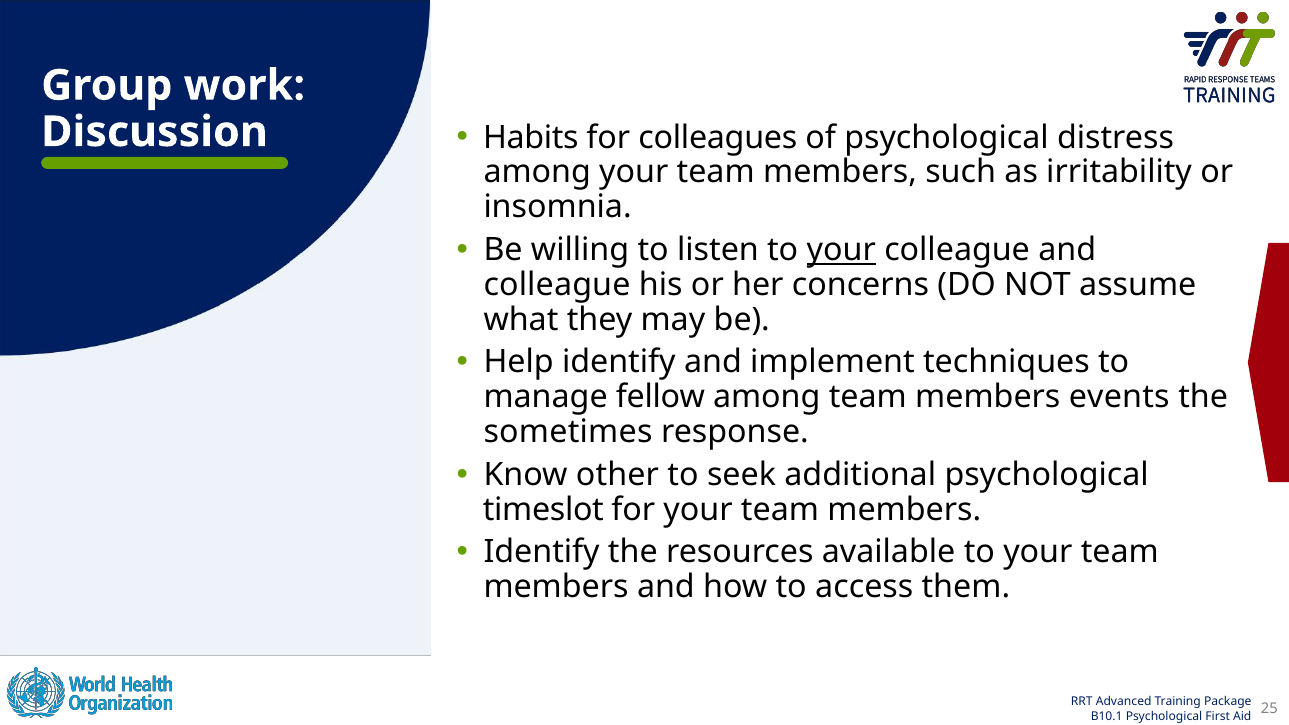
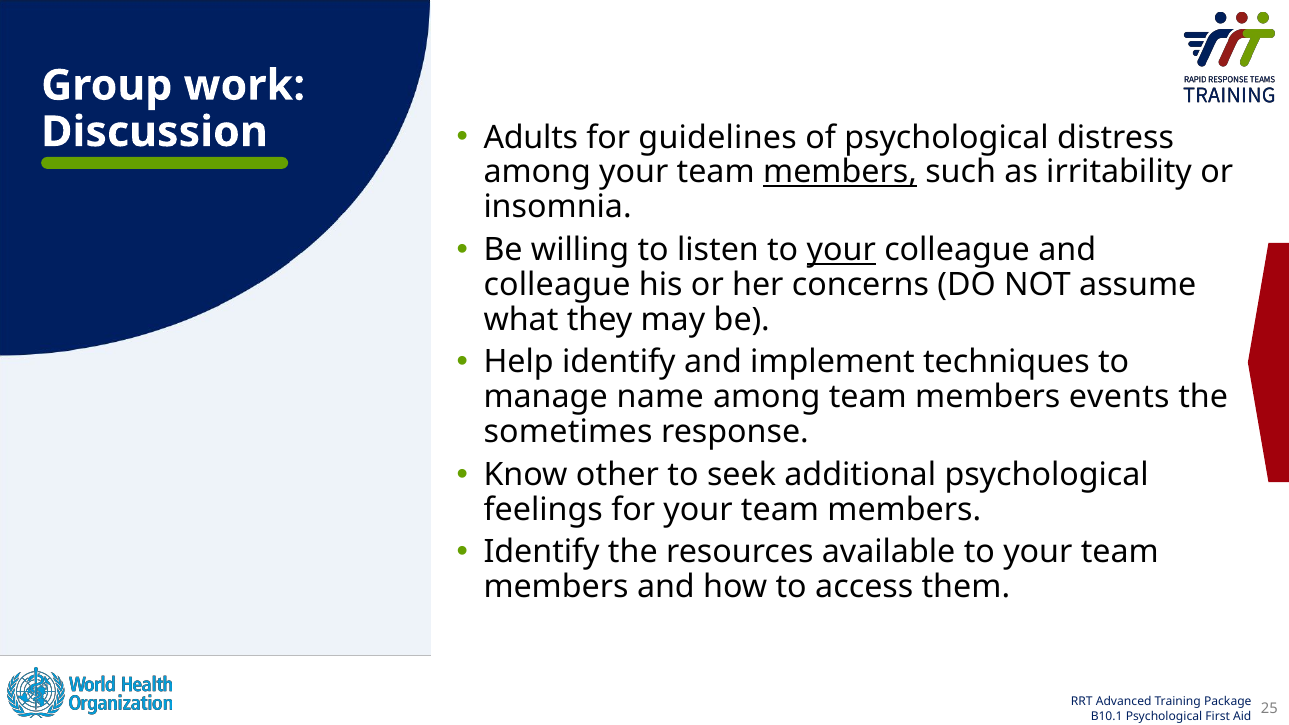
Habits: Habits -> Adults
colleagues: colleagues -> guidelines
members at (840, 172) underline: none -> present
fellow: fellow -> name
timeslot: timeslot -> feelings
